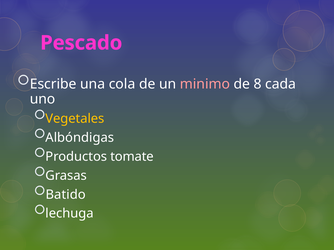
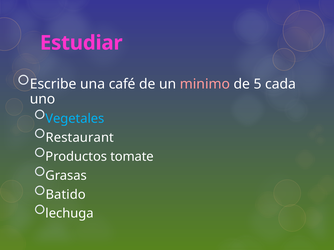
Pescado: Pescado -> Estudiar
cola: cola -> café
8: 8 -> 5
Vegetales colour: yellow -> light blue
Albóndigas: Albóndigas -> Restaurant
